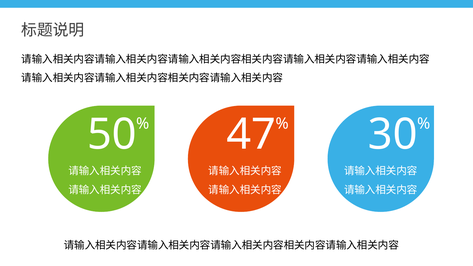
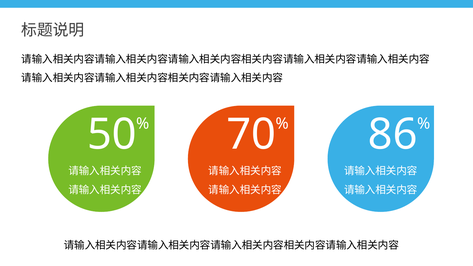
47: 47 -> 70
30: 30 -> 86
